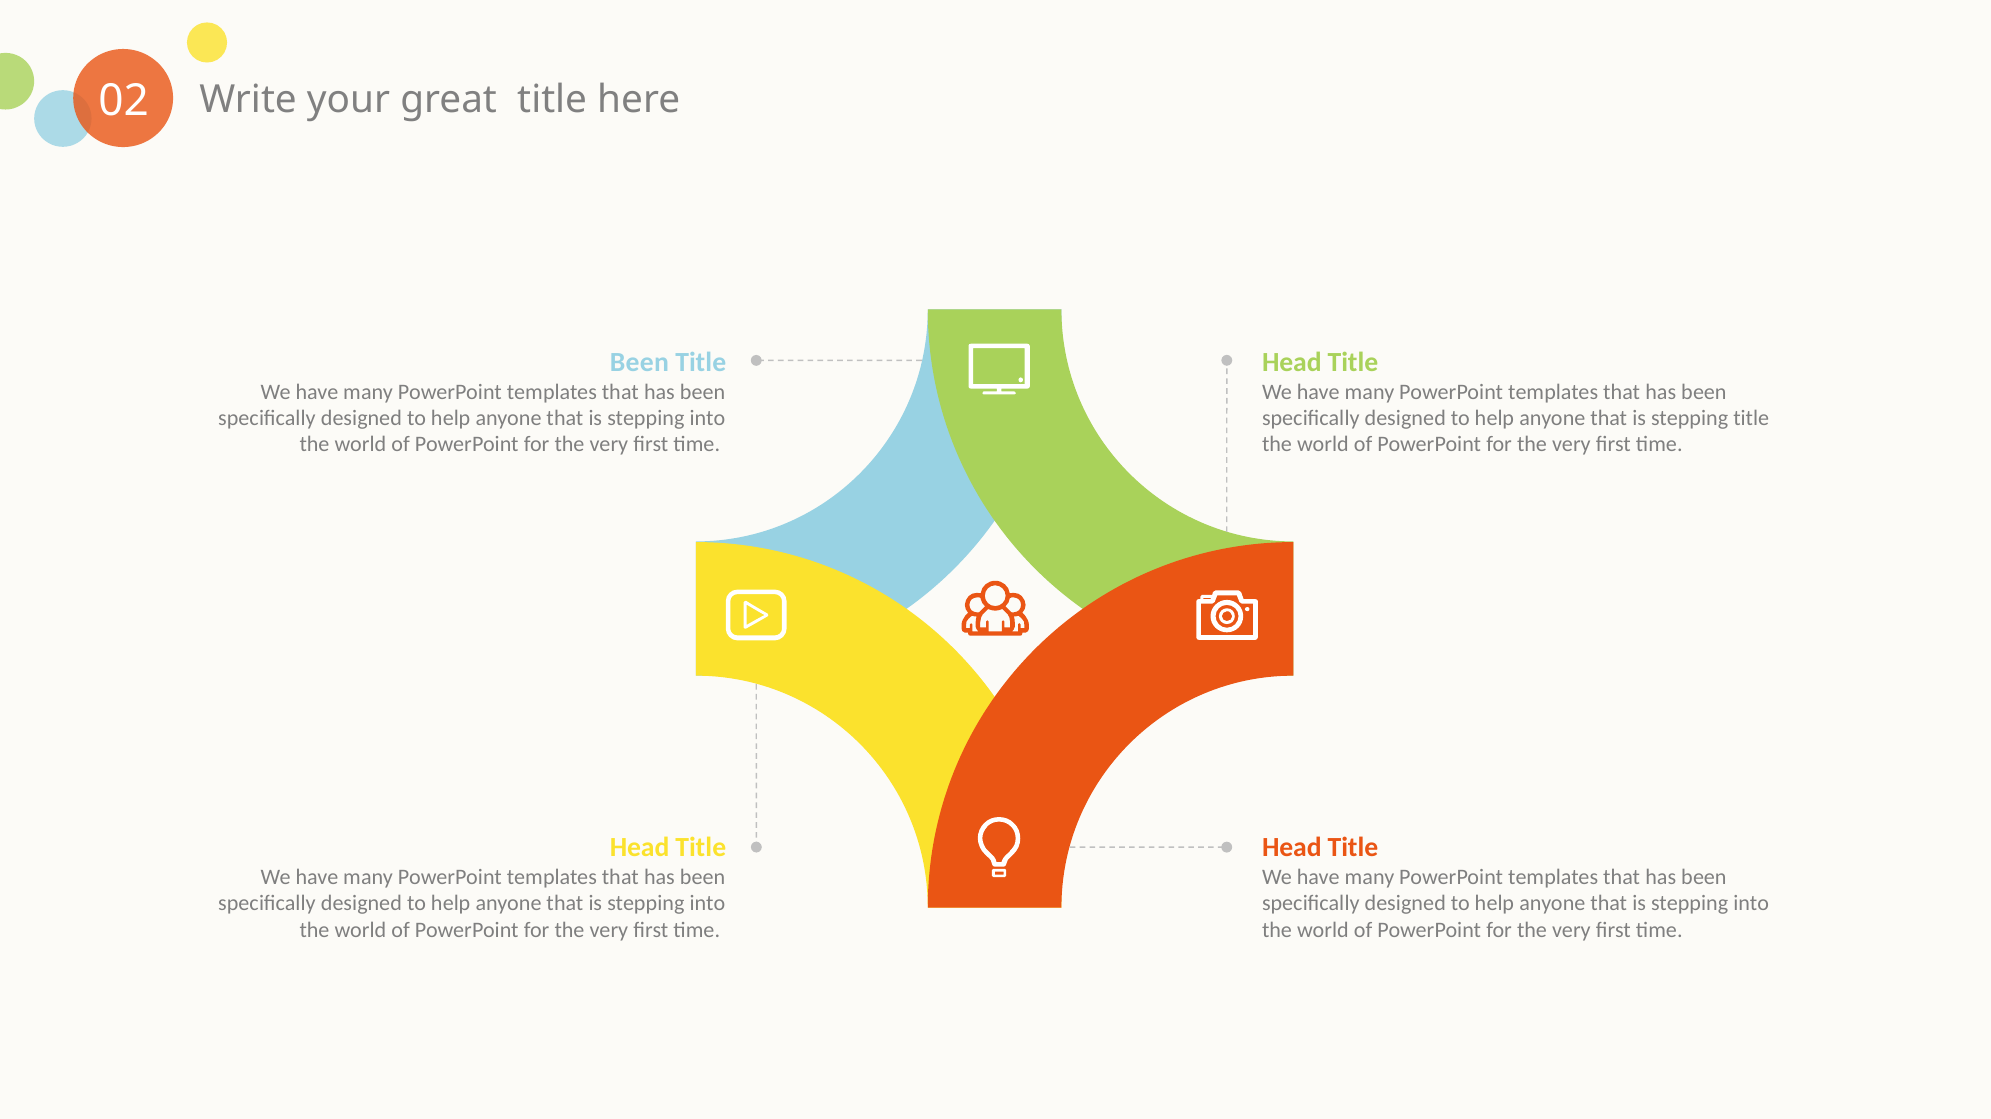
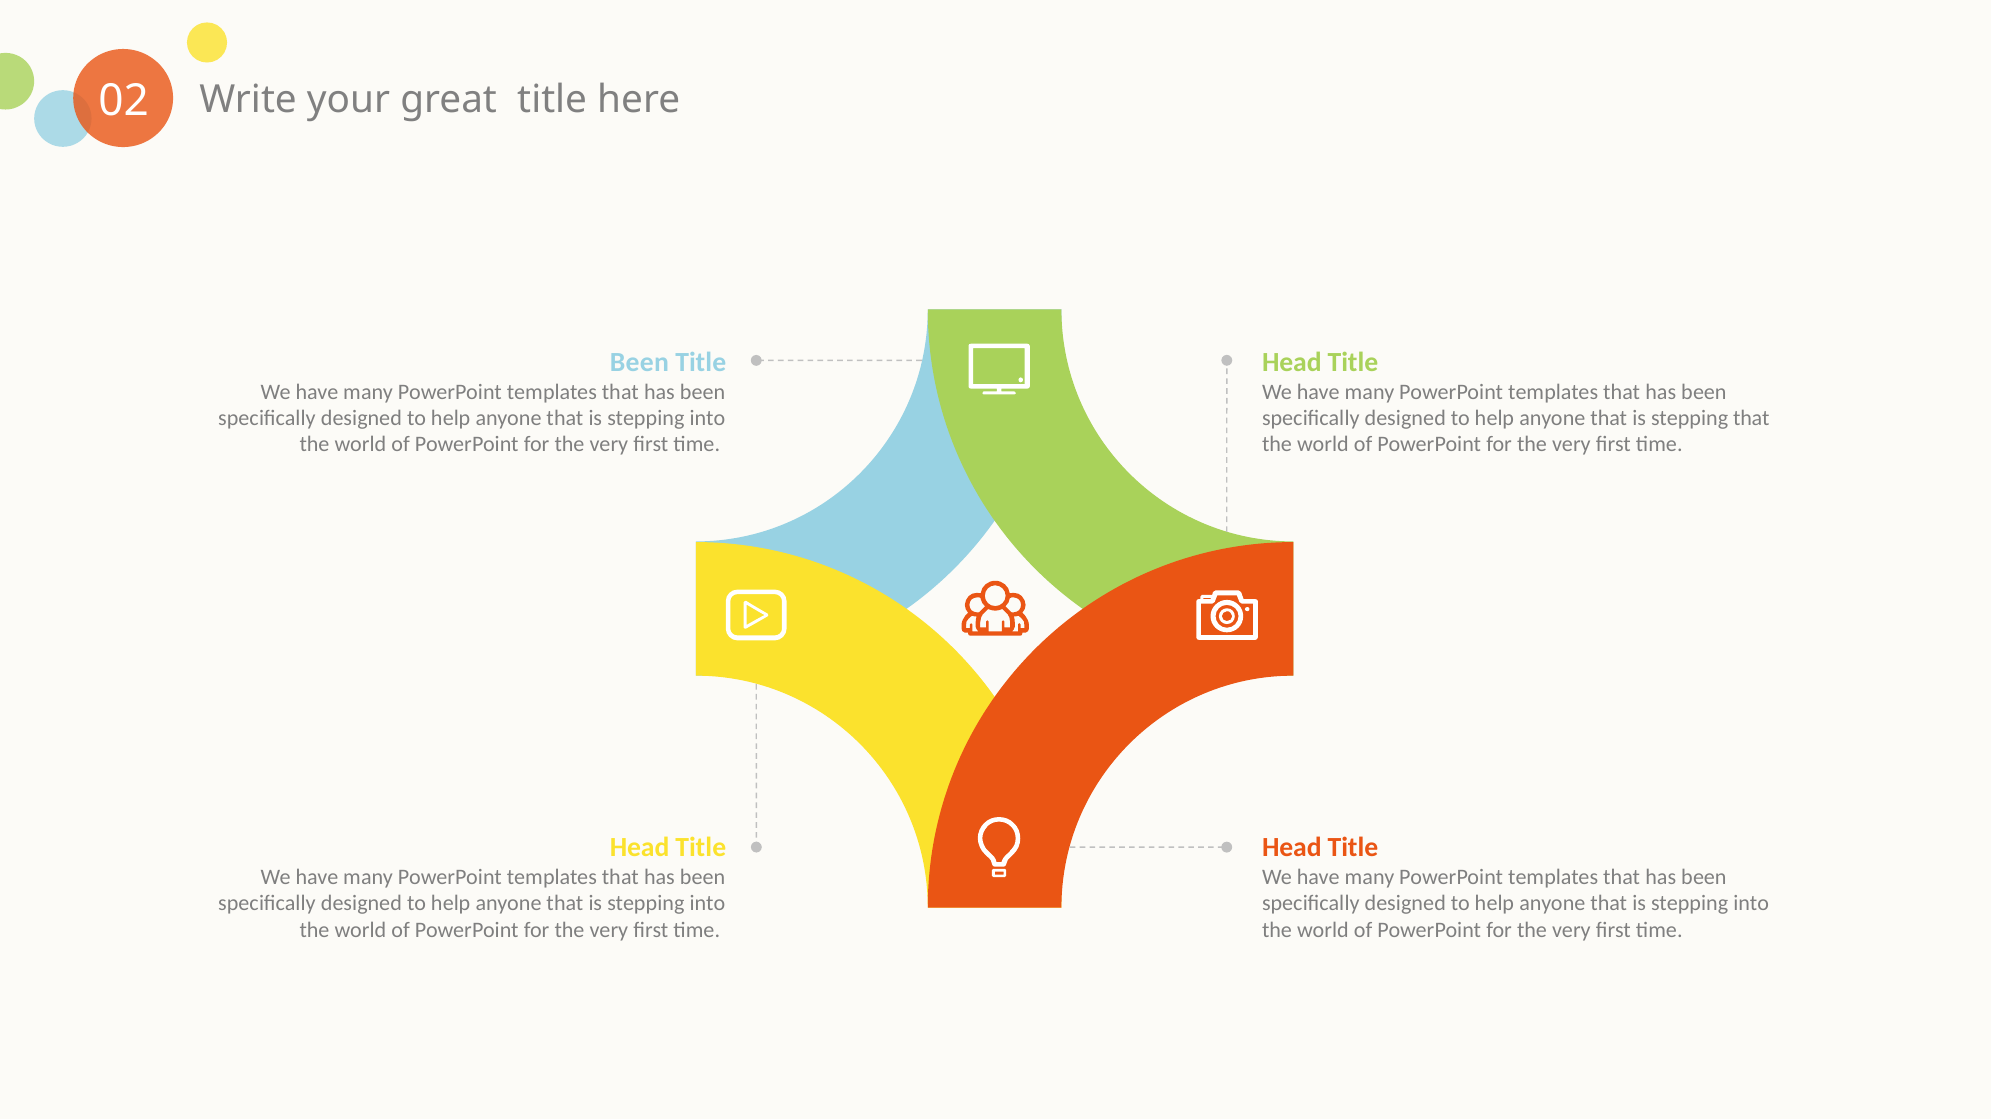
stepping title: title -> that
